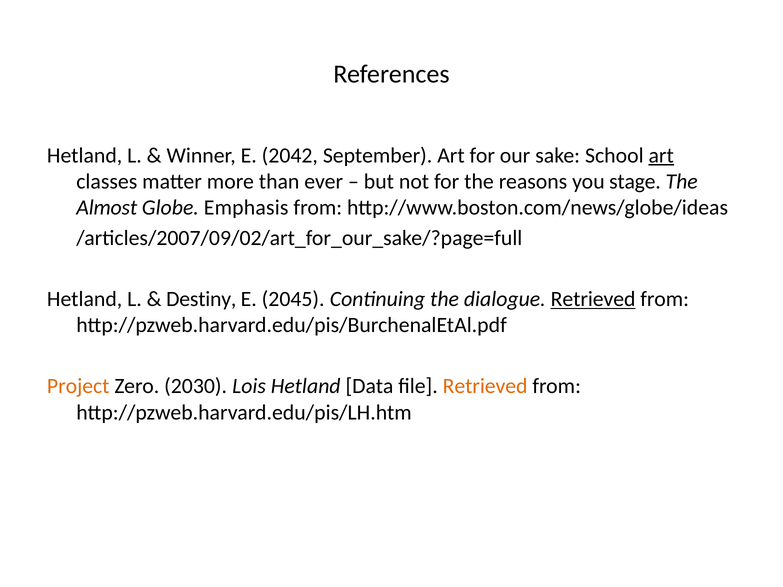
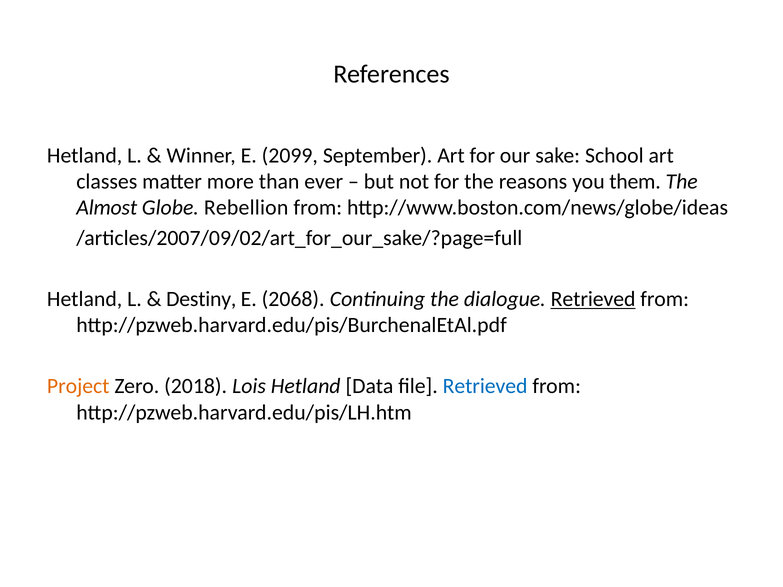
2042: 2042 -> 2099
art at (661, 156) underline: present -> none
stage: stage -> them
Emphasis: Emphasis -> Rebellion
2045: 2045 -> 2068
2030: 2030 -> 2018
Retrieved at (485, 386) colour: orange -> blue
